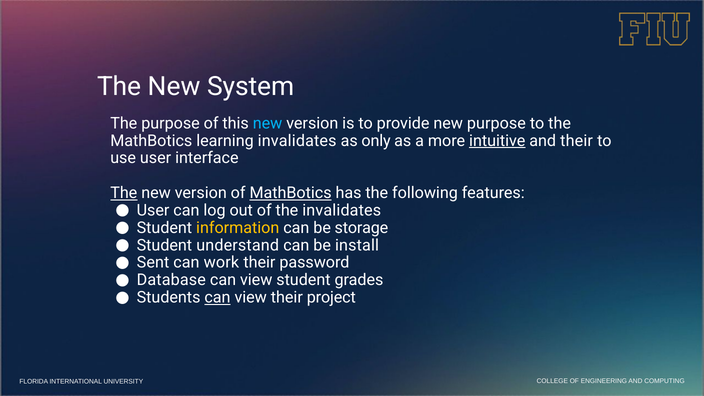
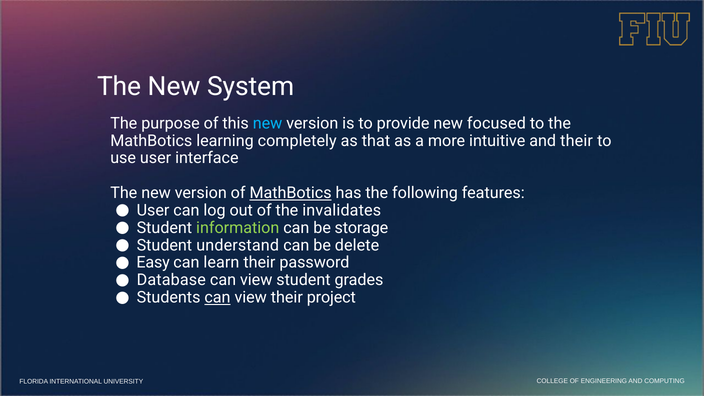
new purpose: purpose -> focused
learning invalidates: invalidates -> completely
only: only -> that
intuitive underline: present -> none
The at (124, 193) underline: present -> none
information colour: yellow -> light green
install: install -> delete
Sent: Sent -> Easy
work: work -> learn
